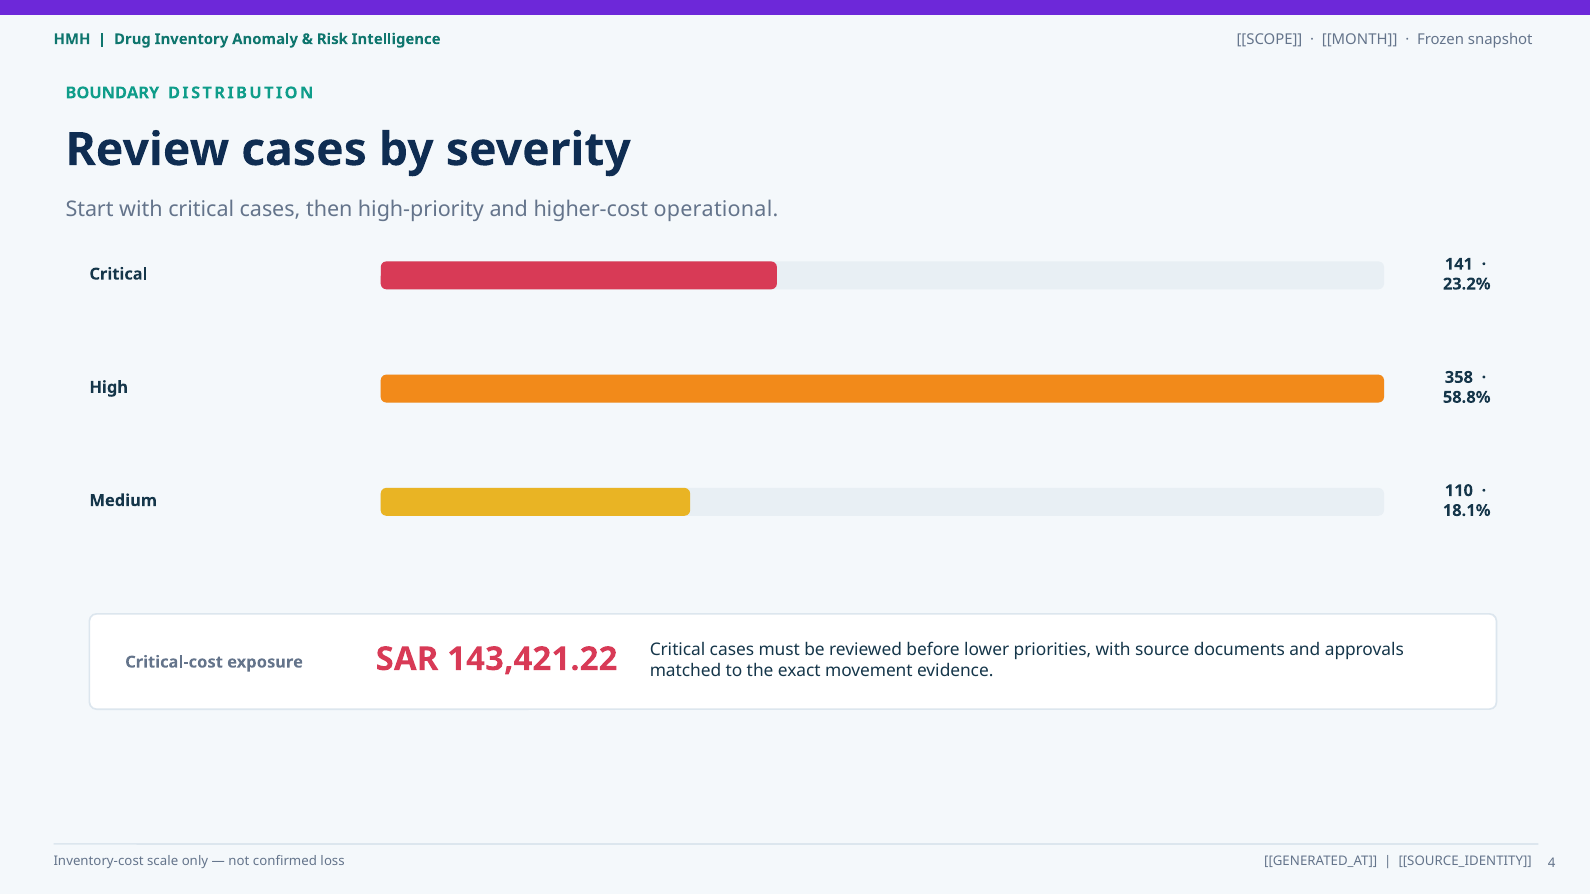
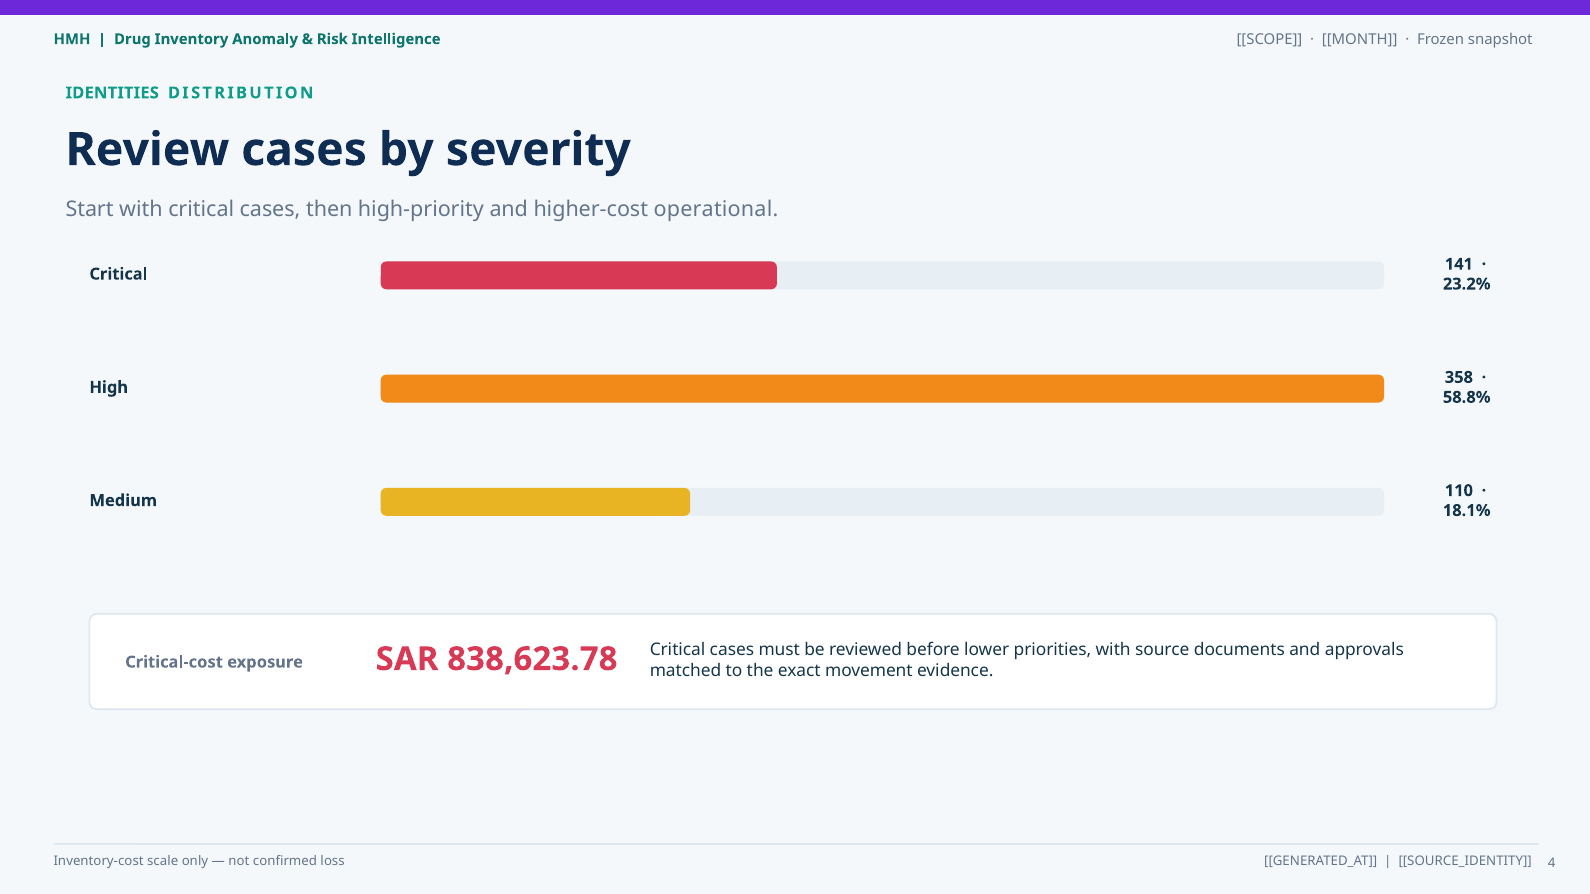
BOUNDARY: BOUNDARY -> IDENTITIES
143,421.22: 143,421.22 -> 838,623.78
